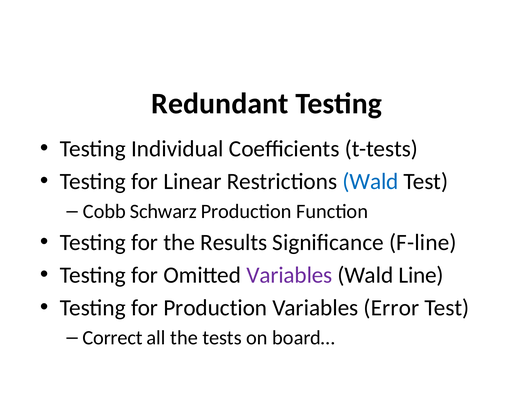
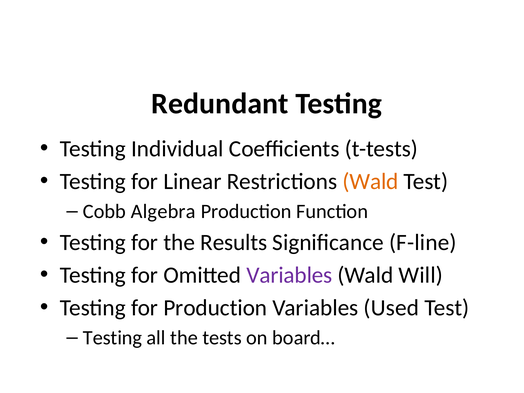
Wald at (370, 181) colour: blue -> orange
Schwarz: Schwarz -> Algebra
Line: Line -> Will
Error: Error -> Used
Correct at (113, 338): Correct -> Testing
